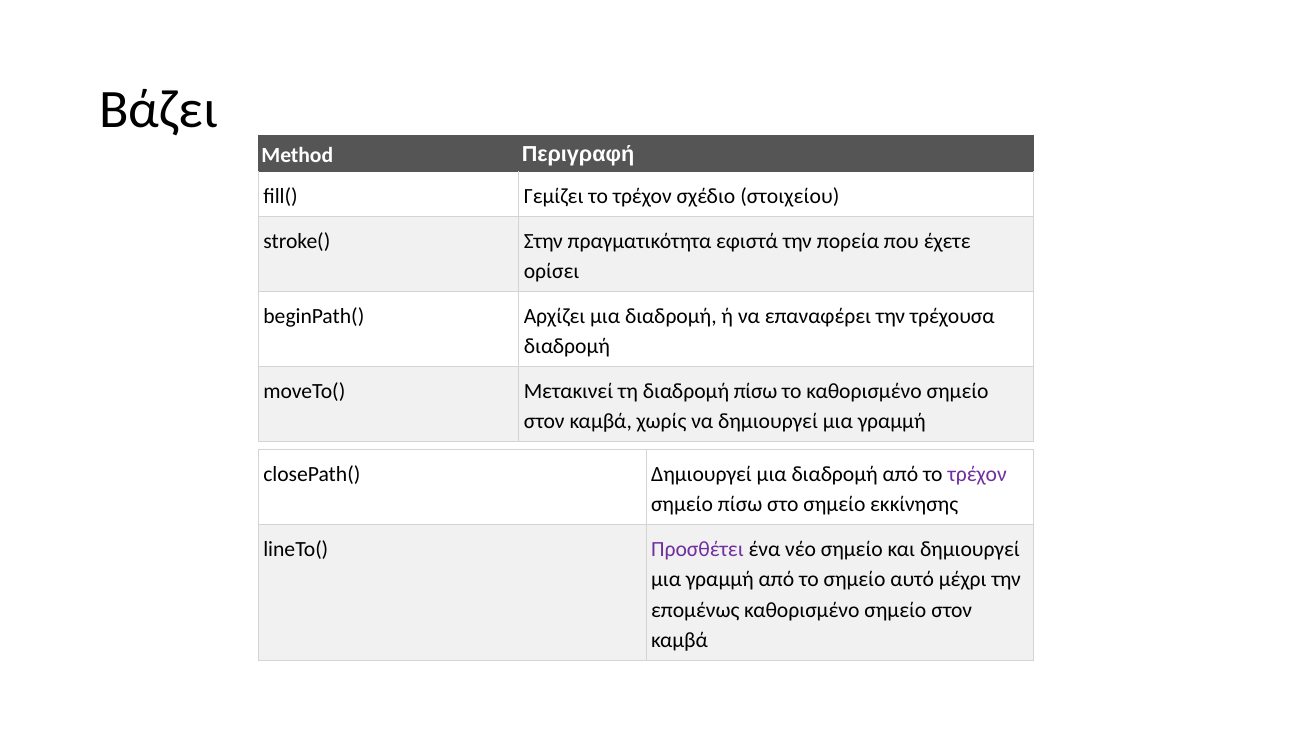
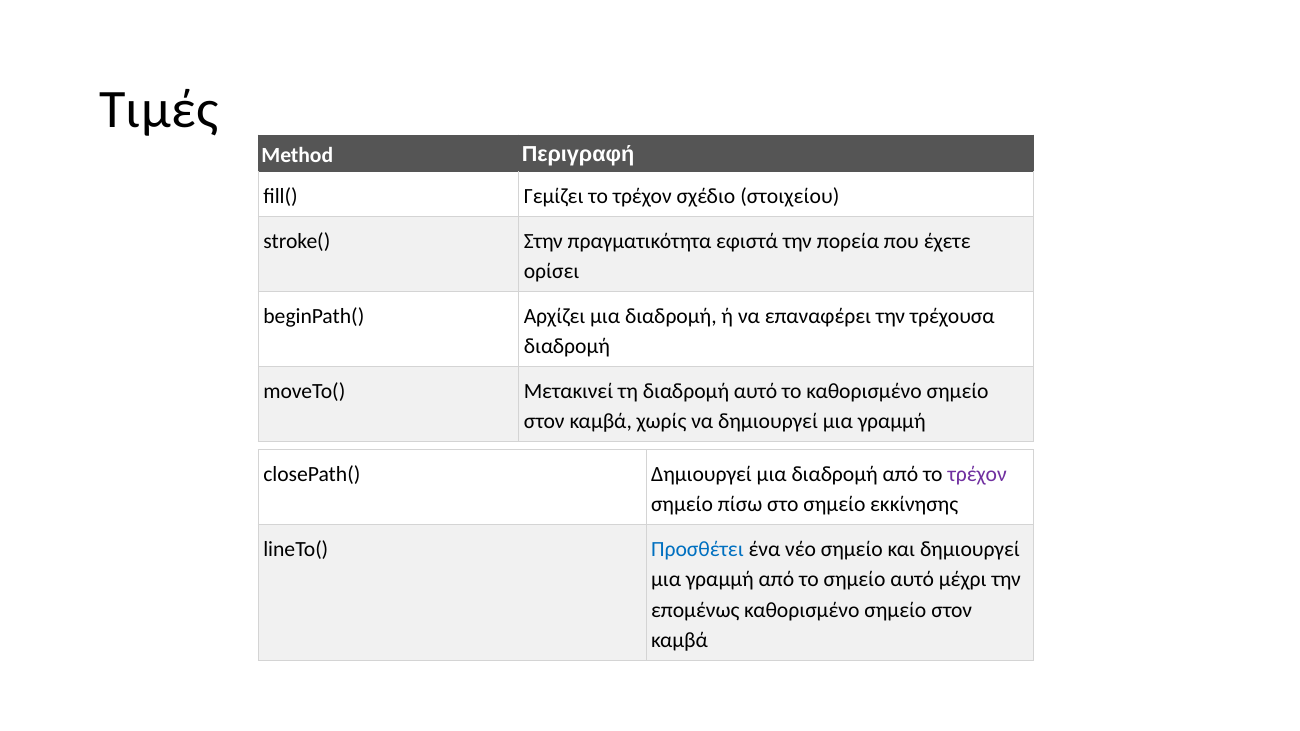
Βάζει: Βάζει -> Τιμές
διαδρομή πίσω: πίσω -> αυτό
Προσθέτει colour: purple -> blue
